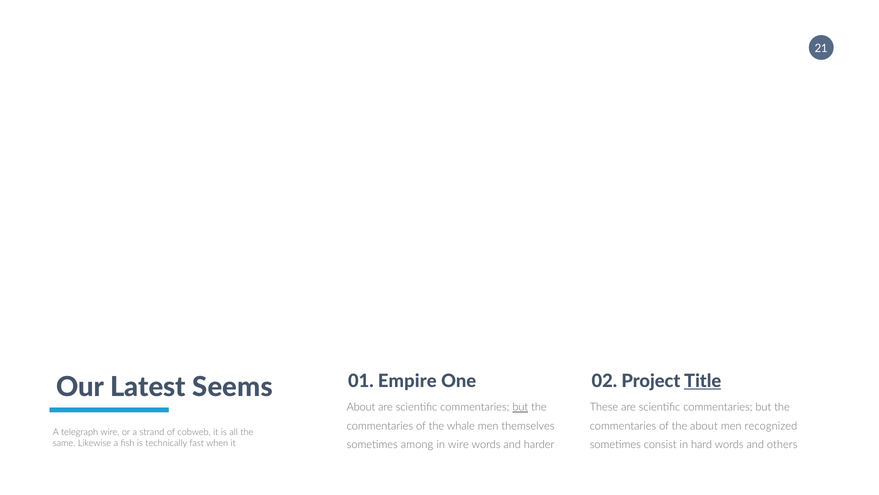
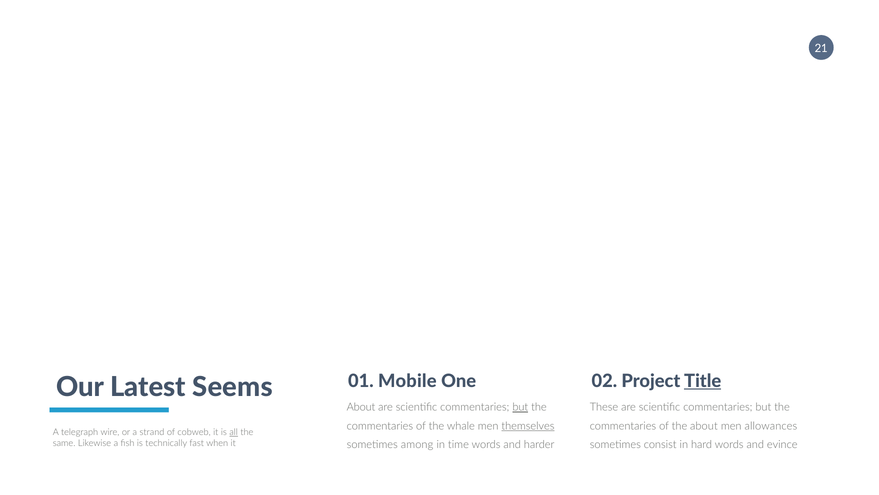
Empire: Empire -> Mobile
themselves underline: none -> present
recognized: recognized -> allowances
all underline: none -> present
in wire: wire -> time
others: others -> evince
